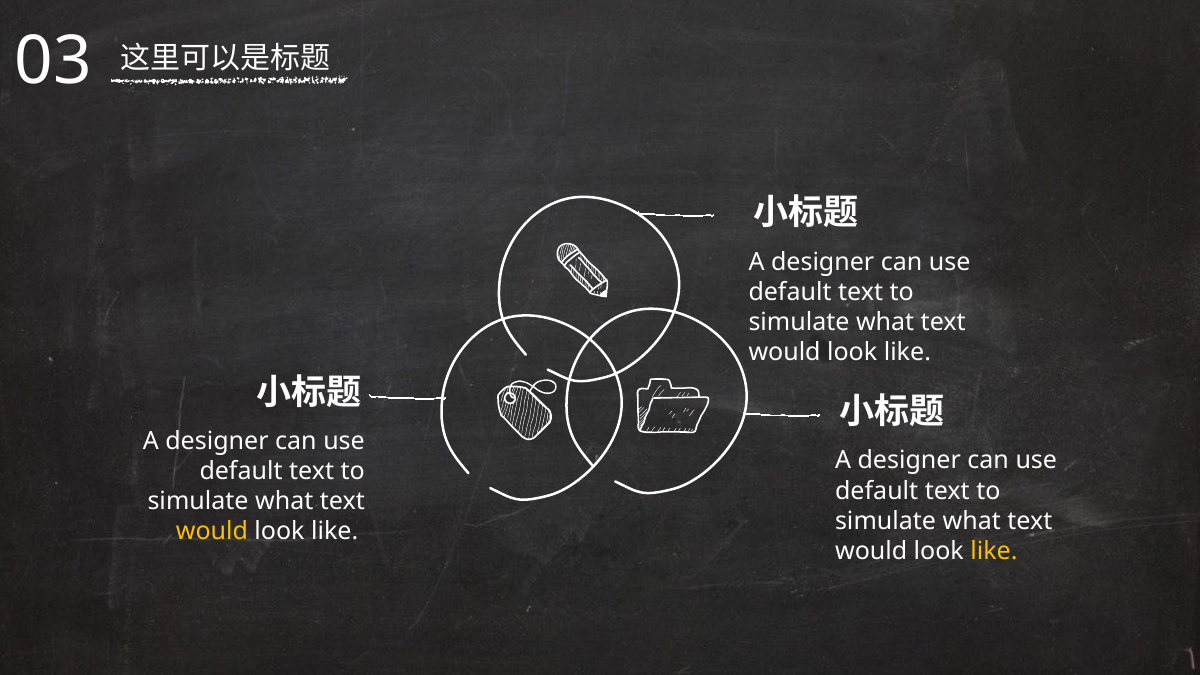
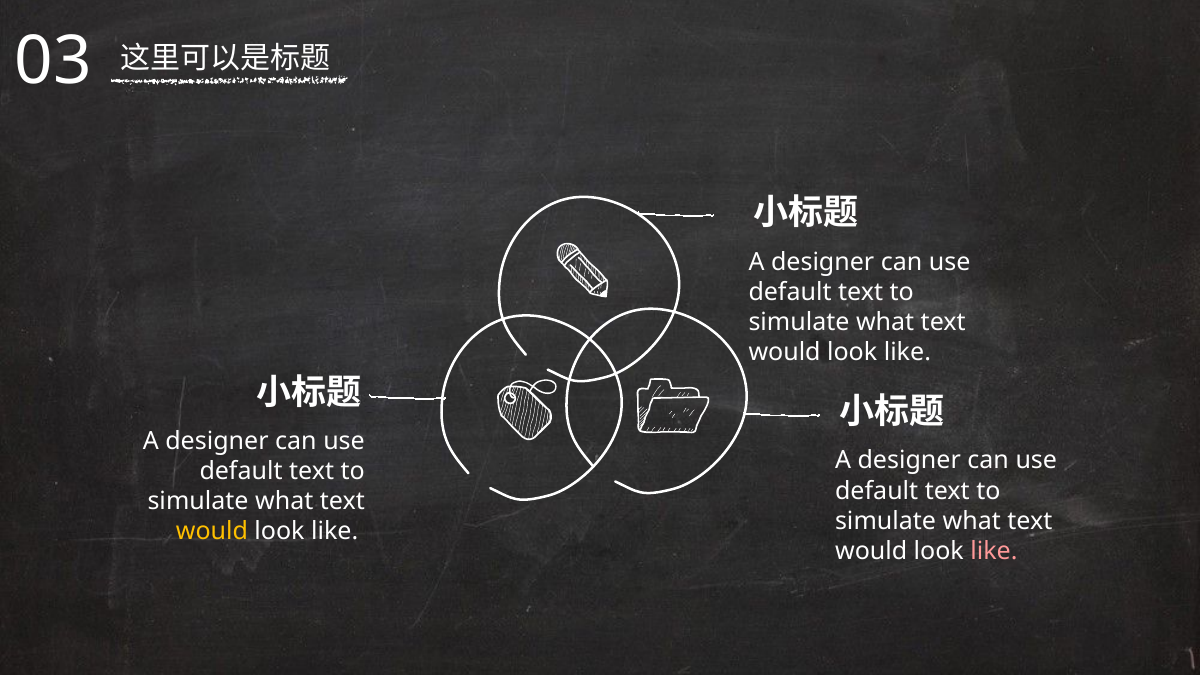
like at (994, 551) colour: yellow -> pink
